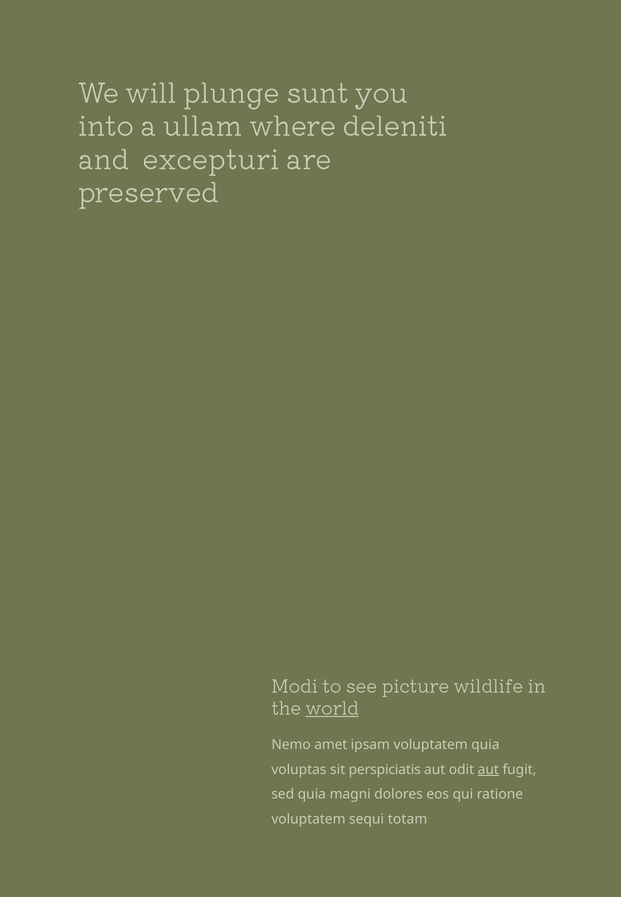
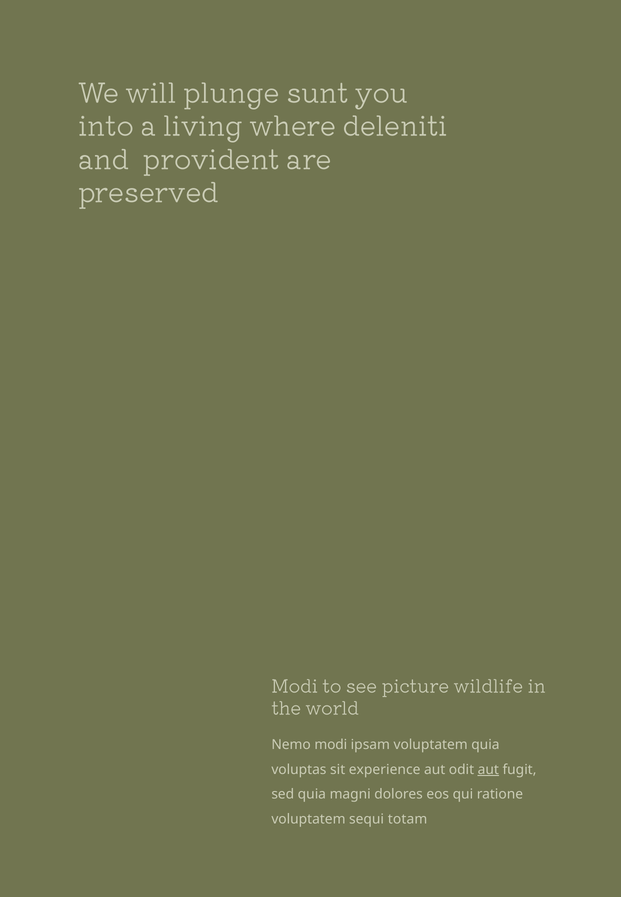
ullam: ullam -> living
excepturi: excepturi -> provident
world underline: present -> none
Nemo amet: amet -> modi
perspiciatis: perspiciatis -> experience
